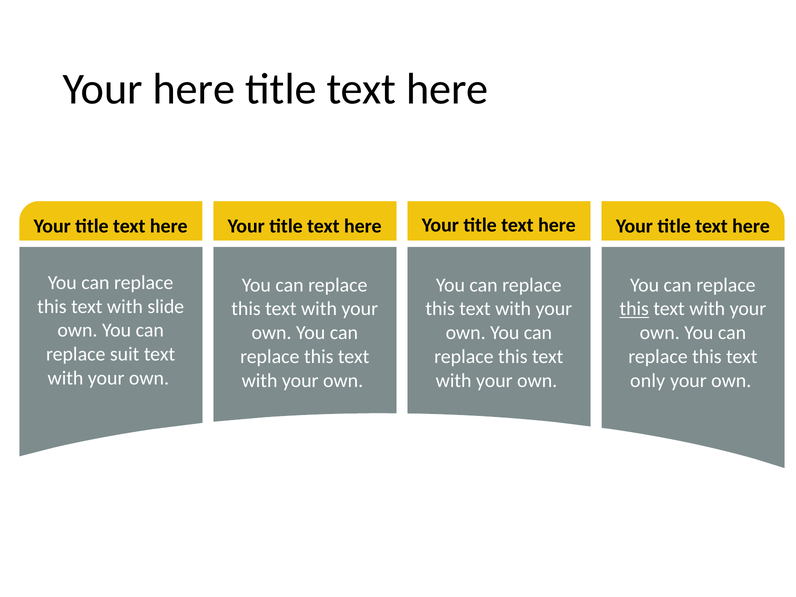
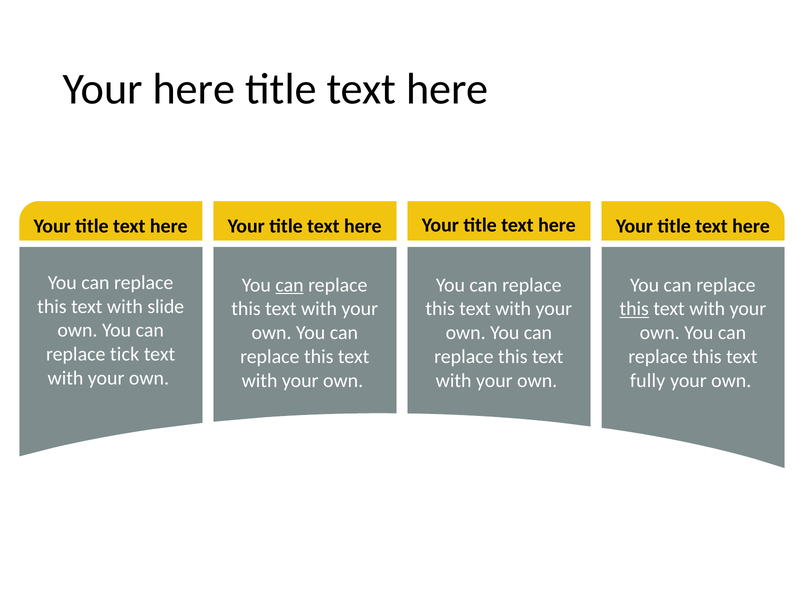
can at (290, 285) underline: none -> present
suit: suit -> tick
only: only -> fully
